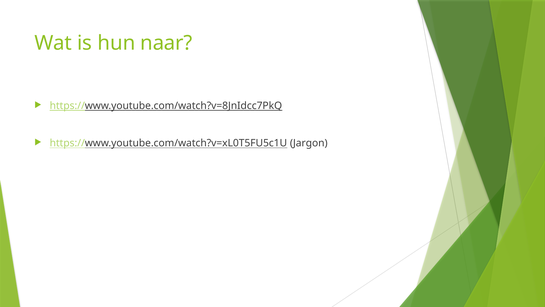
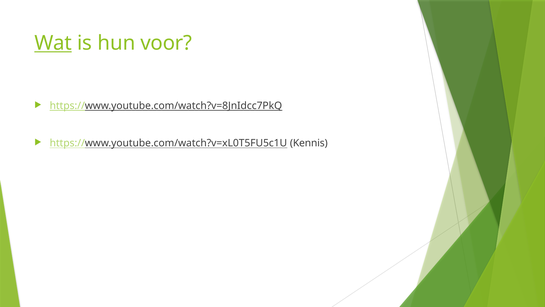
Wat underline: none -> present
naar: naar -> voor
Jargon: Jargon -> Kennis
